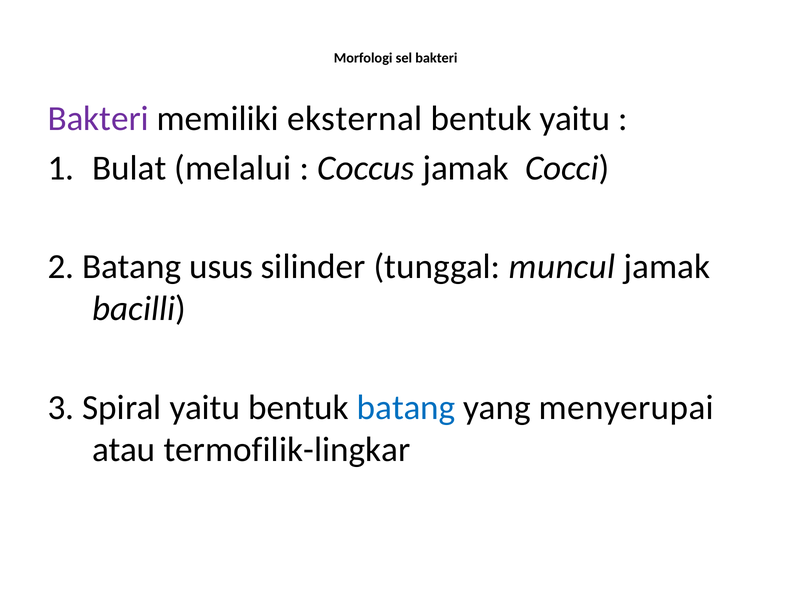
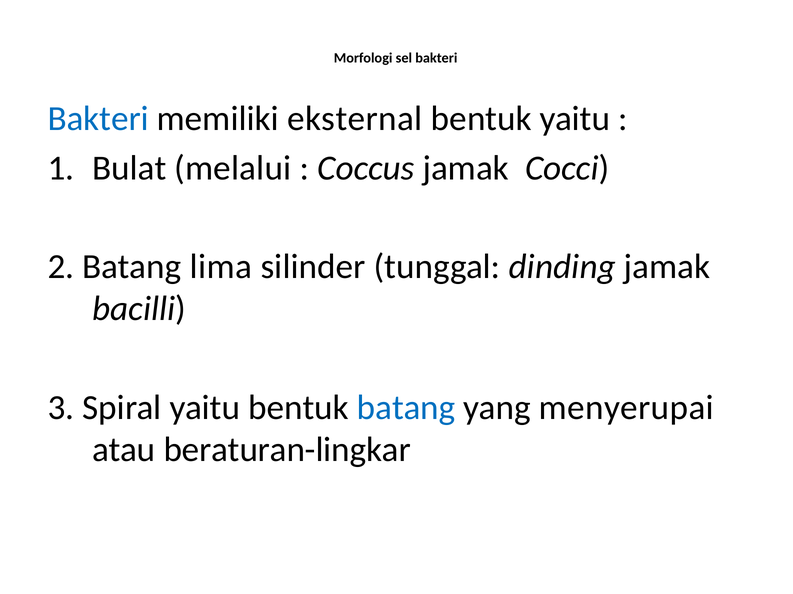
Bakteri at (98, 119) colour: purple -> blue
usus: usus -> lima
muncul: muncul -> dinding
termofilik-lingkar: termofilik-lingkar -> beraturan-lingkar
